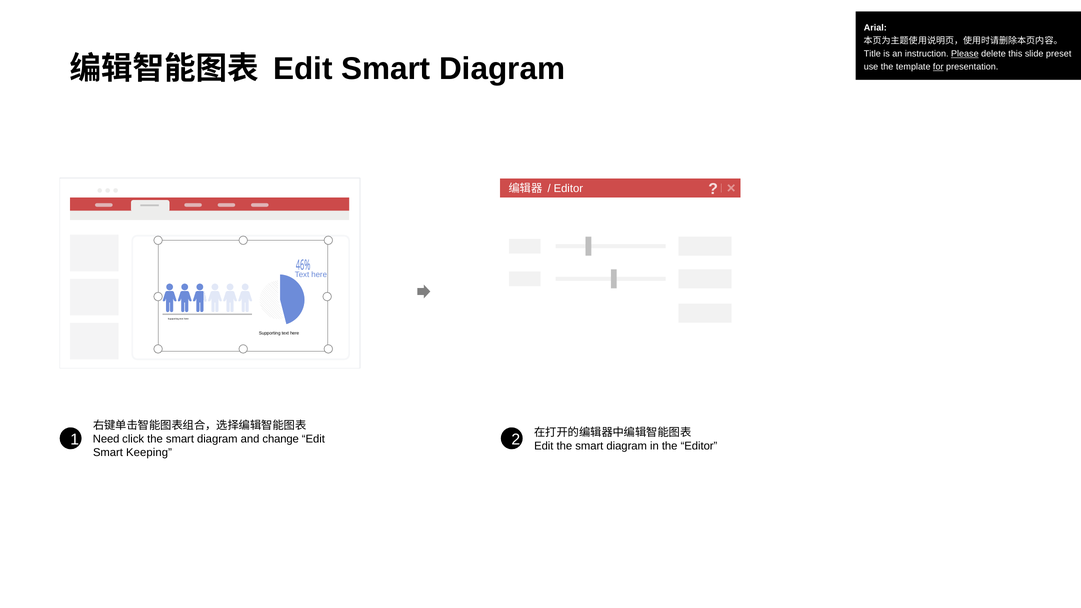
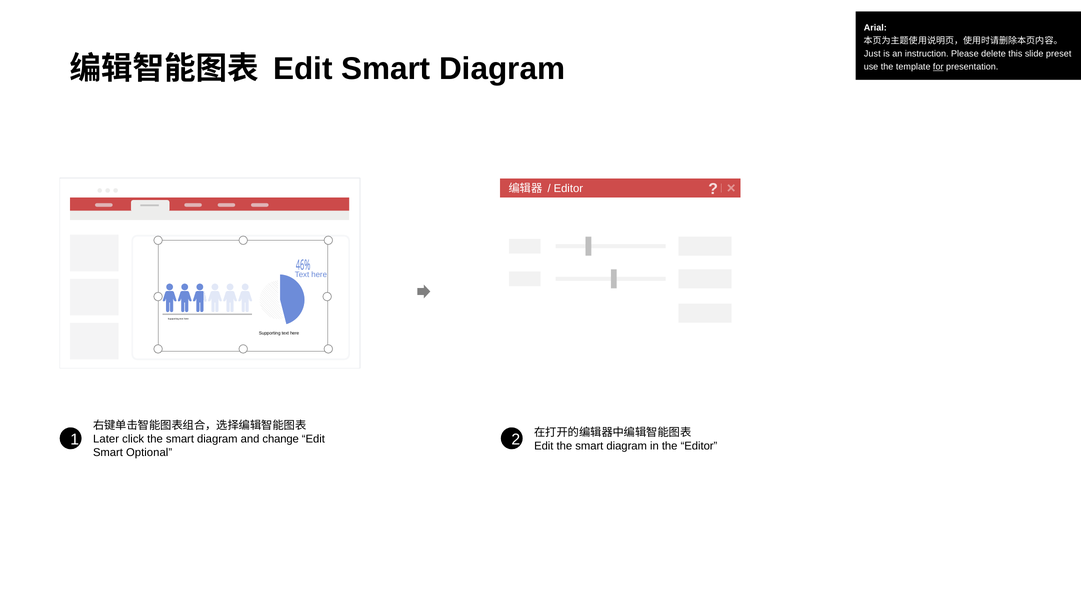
Title: Title -> Just
Please underline: present -> none
Need: Need -> Later
Keeping: Keeping -> Optional
